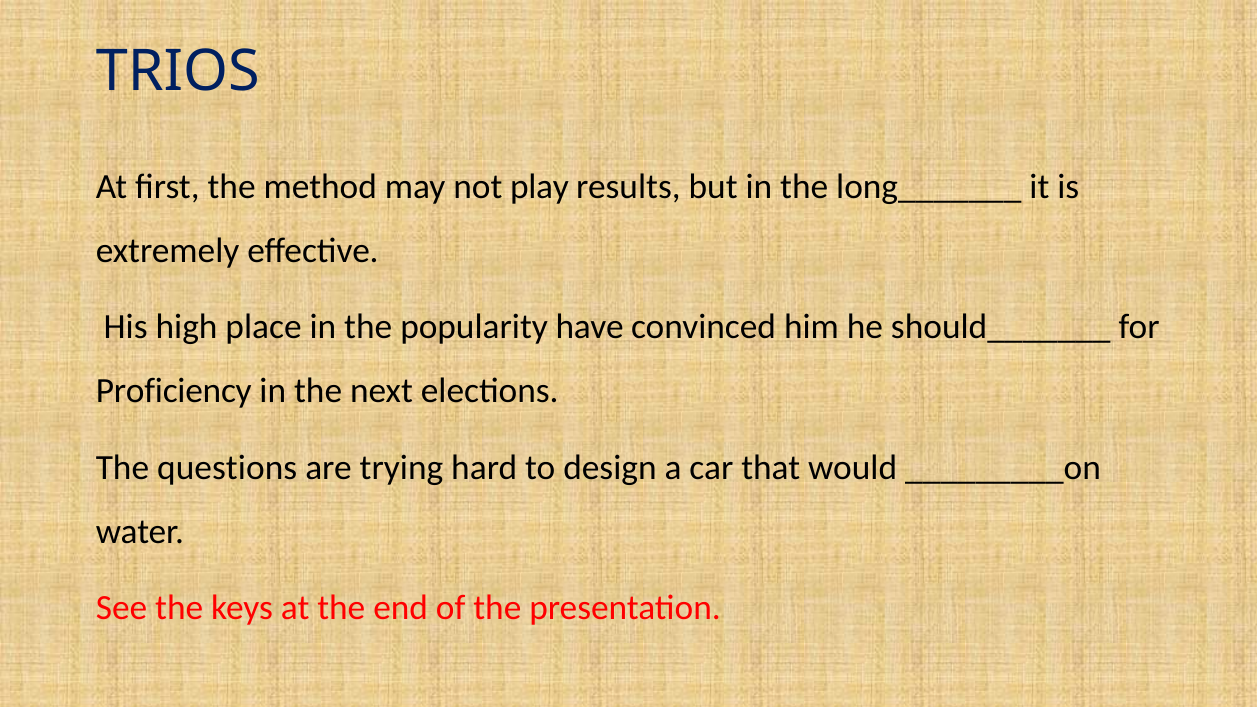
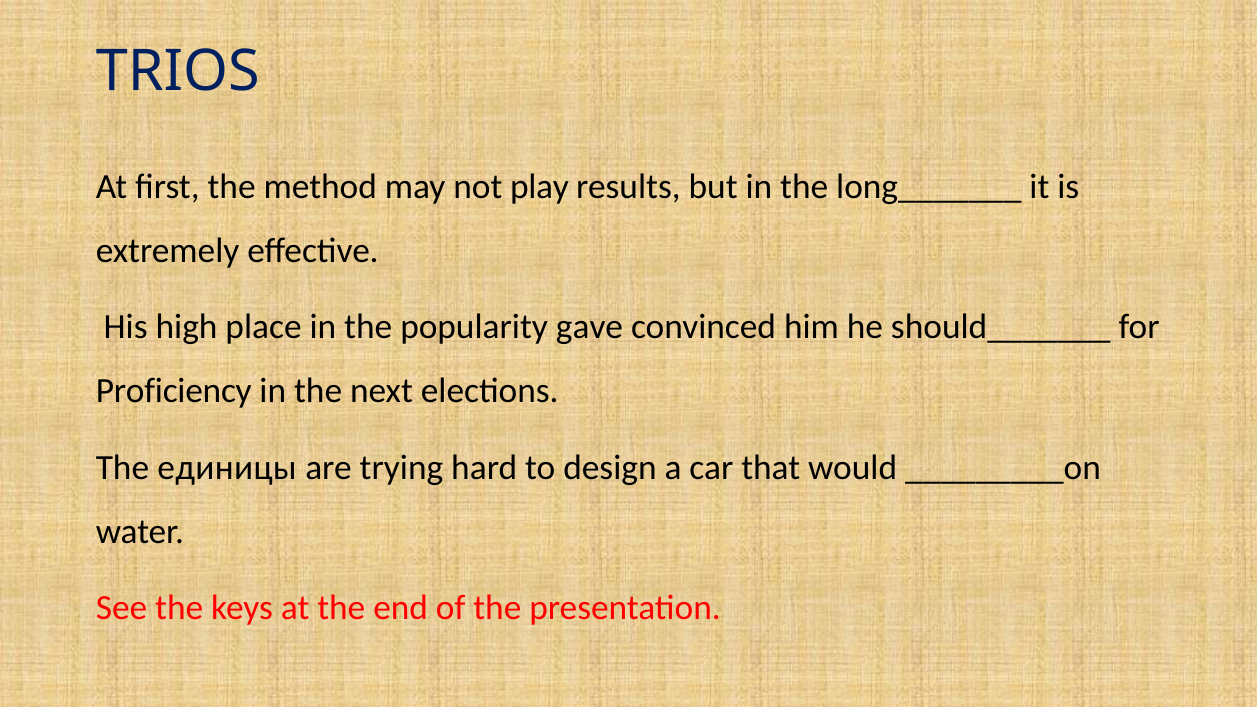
have: have -> gave
questions: questions -> единицы
